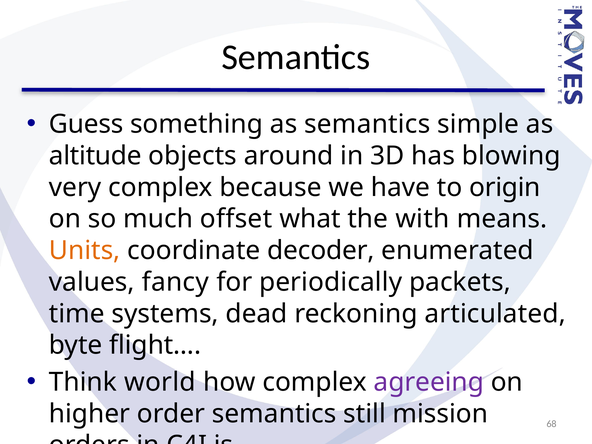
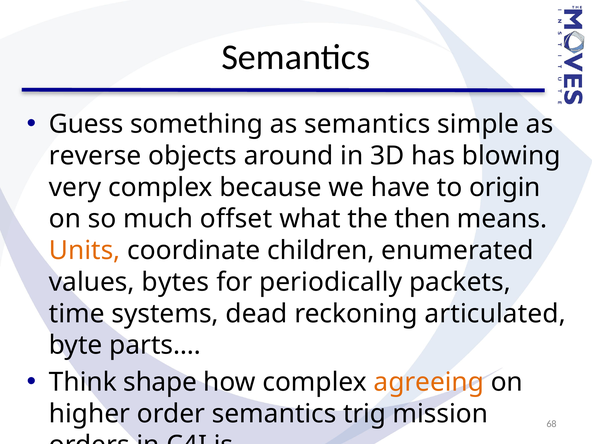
altitude: altitude -> reverse
with: with -> then
decoder: decoder -> children
fancy: fancy -> bytes
flight…: flight… -> parts…
world: world -> shape
agreeing colour: purple -> orange
still: still -> trig
